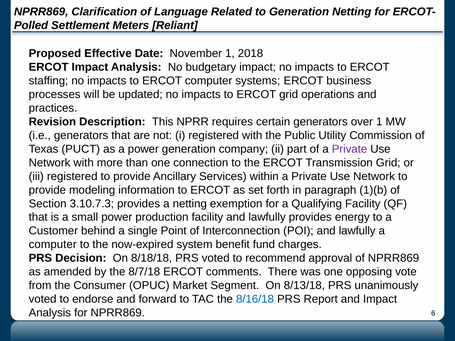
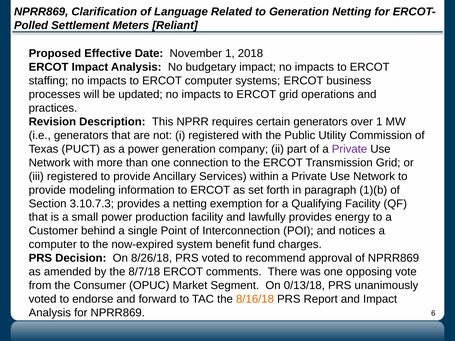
POI and lawfully: lawfully -> notices
8/18/18: 8/18/18 -> 8/26/18
8/13/18: 8/13/18 -> 0/13/18
8/16/18 colour: blue -> orange
